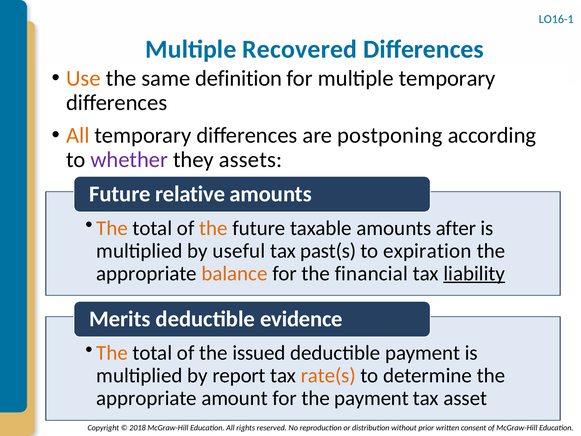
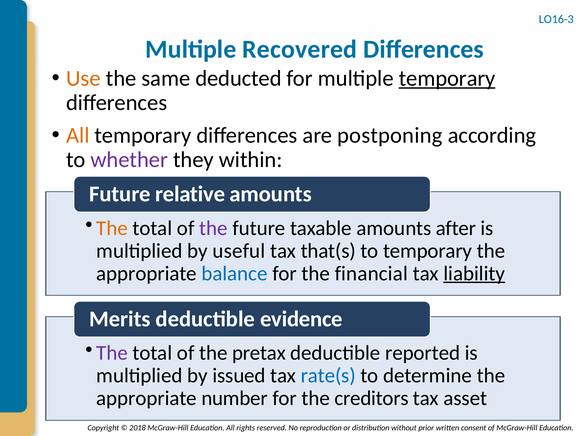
LO16-1: LO16-1 -> LO16-3
definition: definition -> deducted
temporary at (447, 78) underline: none -> present
assets: assets -> within
the at (213, 228) colour: orange -> purple
past(s: past(s -> that(s
to expiration: expiration -> temporary
balance colour: orange -> blue
The at (112, 353) colour: orange -> purple
issued: issued -> pretax
deductible payment: payment -> reported
report: report -> issued
rate(s colour: orange -> blue
amount: amount -> number
the payment: payment -> creditors
